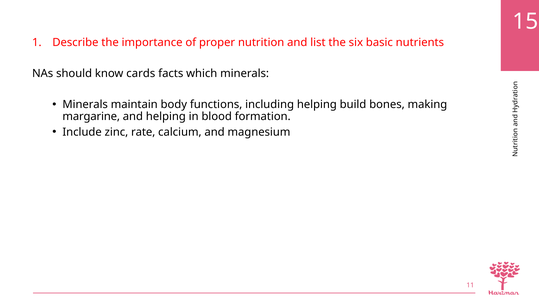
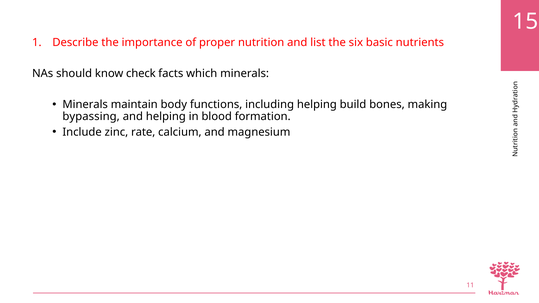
cards: cards -> check
margarine: margarine -> bypassing
